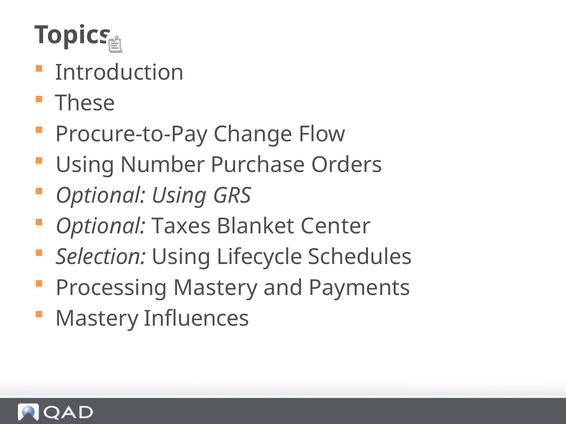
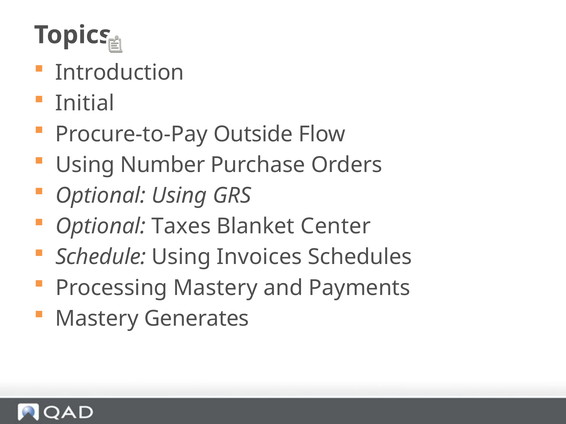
These: These -> Initial
Change: Change -> Outside
Selection: Selection -> Schedule
Lifecycle: Lifecycle -> Invoices
Influences: Influences -> Generates
